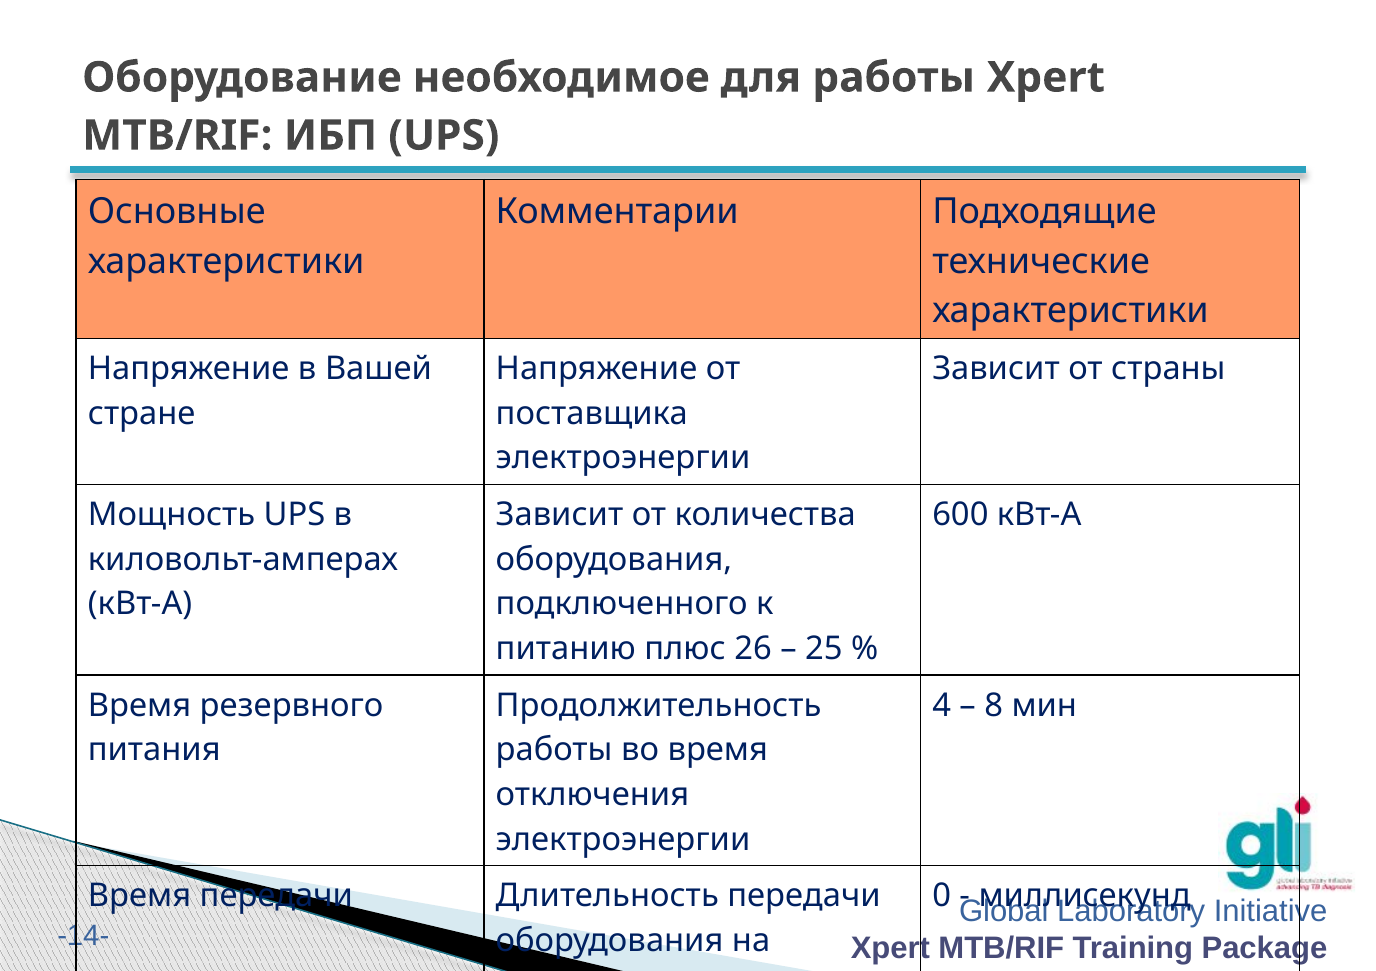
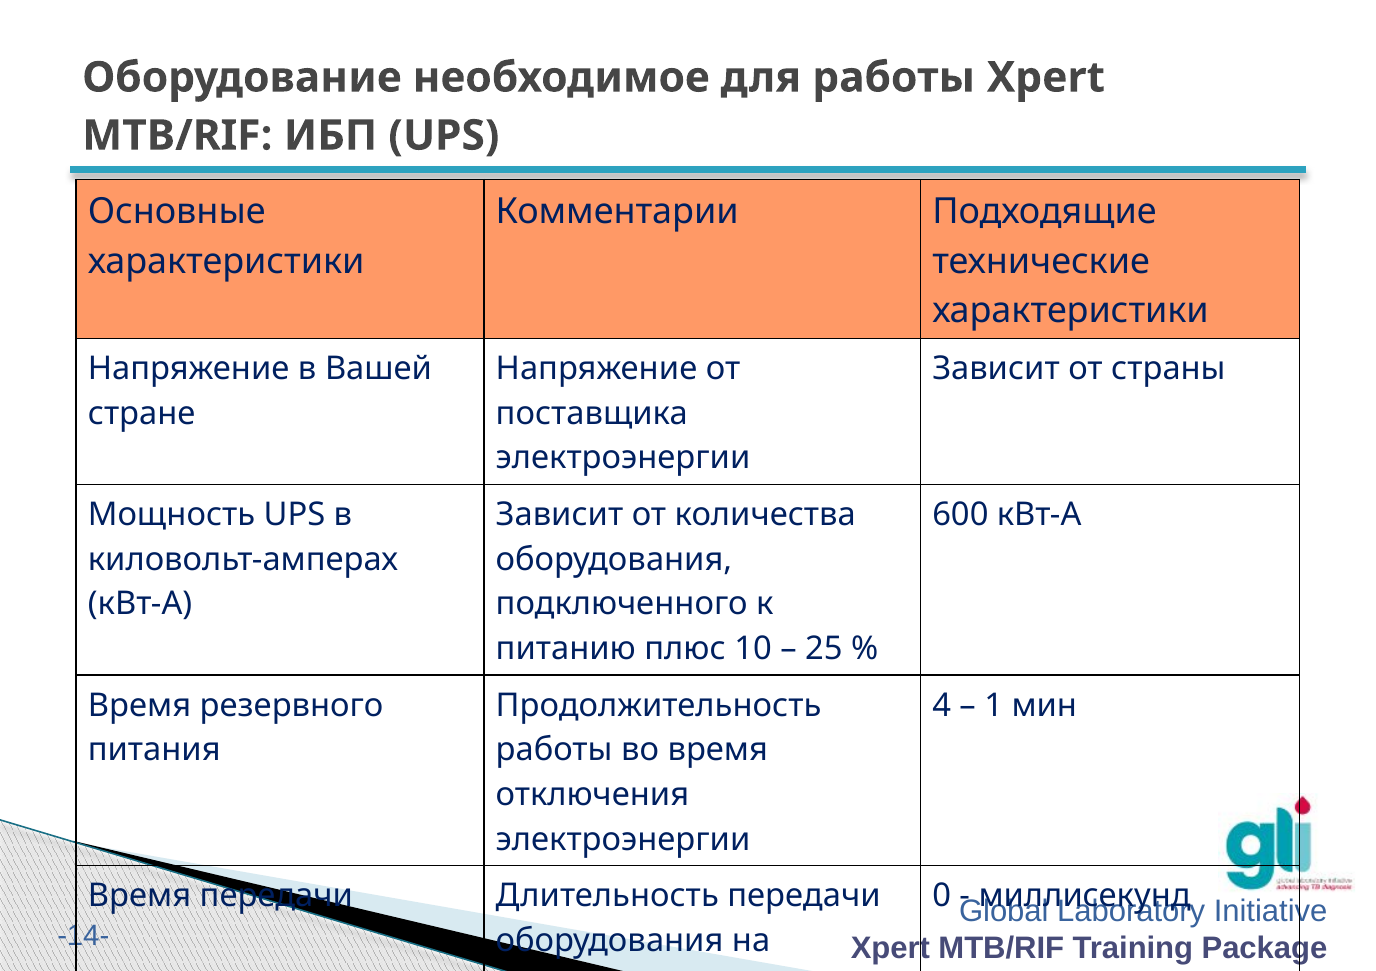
26: 26 -> 10
8: 8 -> 1
